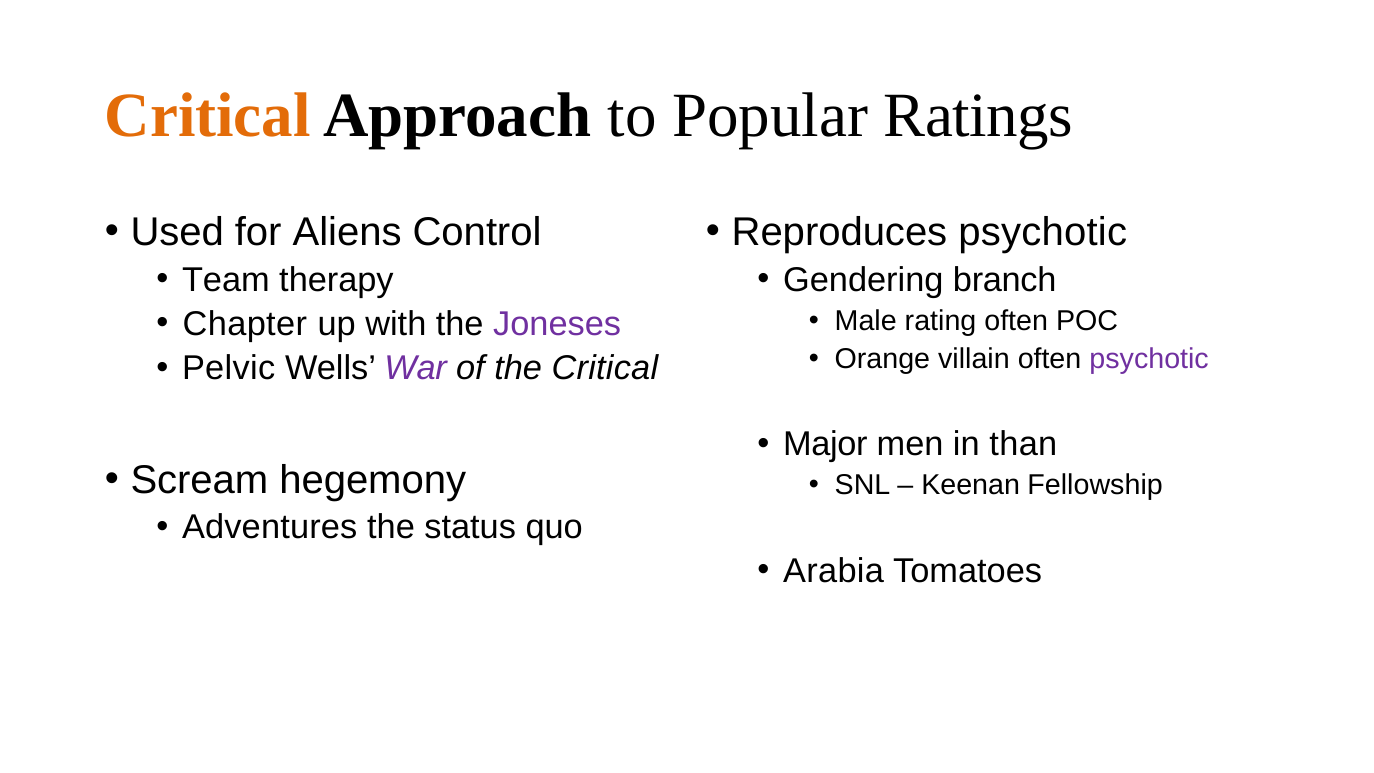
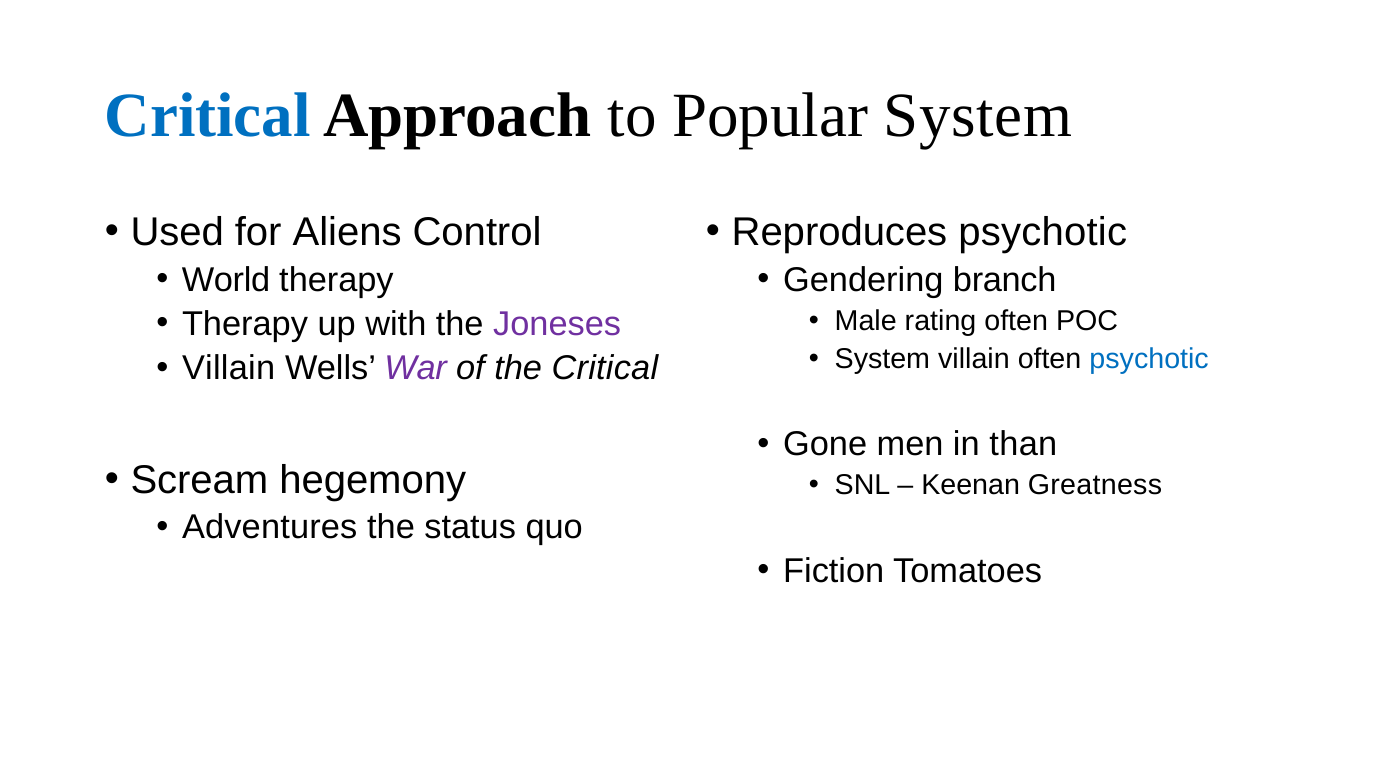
Critical at (208, 115) colour: orange -> blue
Popular Ratings: Ratings -> System
Team: Team -> World
Chapter at (245, 324): Chapter -> Therapy
Orange at (882, 359): Orange -> System
psychotic at (1149, 359) colour: purple -> blue
Pelvic at (229, 368): Pelvic -> Villain
Major: Major -> Gone
Fellowship: Fellowship -> Greatness
Arabia: Arabia -> Fiction
